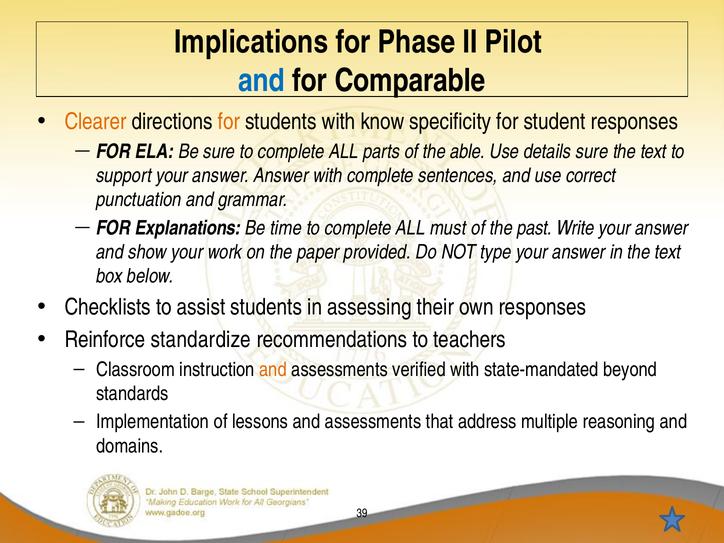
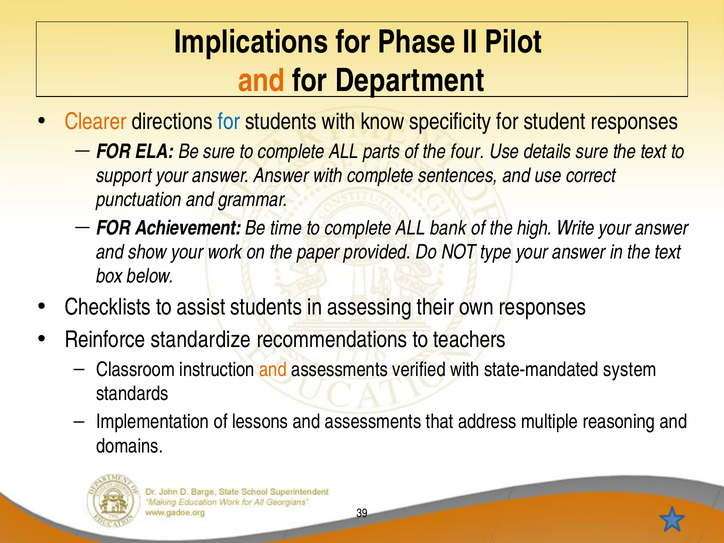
and at (262, 81) colour: blue -> orange
Comparable: Comparable -> Department
for at (229, 122) colour: orange -> blue
able: able -> four
Explanations: Explanations -> Achievement
must: must -> bank
past: past -> high
beyond: beyond -> system
